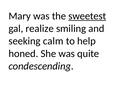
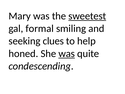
realize: realize -> formal
calm: calm -> clues
was at (67, 53) underline: none -> present
